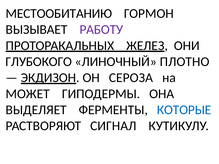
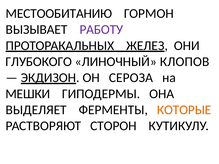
ПЛОТНО: ПЛОТНО -> КЛОПОВ
МОЖЕТ: МОЖЕТ -> МЕШКИ
КОТОРЫЕ colour: blue -> orange
СИГНАЛ: СИГНАЛ -> СТОРОН
